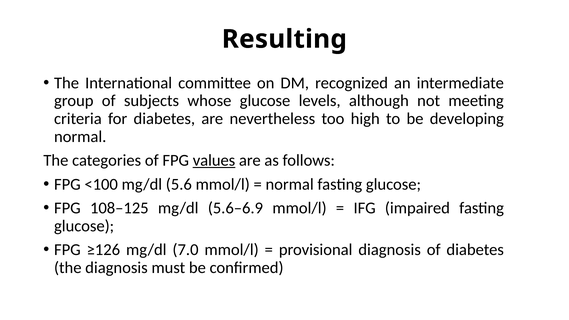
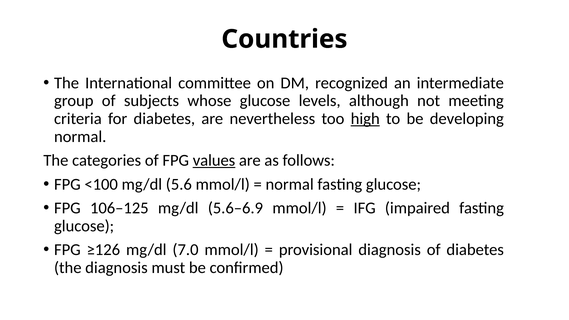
Resulting: Resulting -> Countries
high underline: none -> present
108–125: 108–125 -> 106–125
